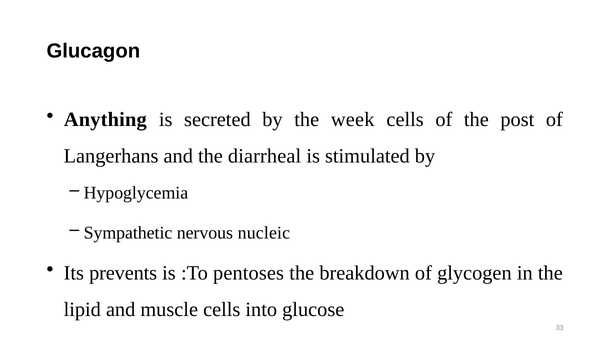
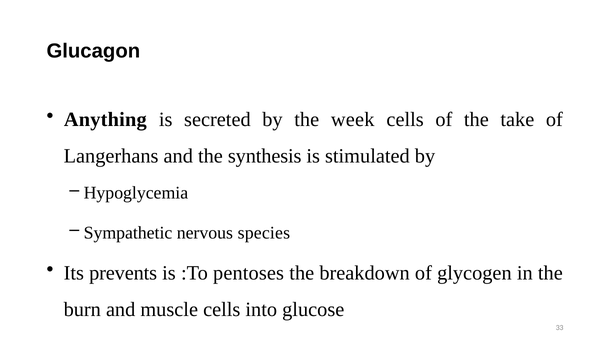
post: post -> take
diarrheal: diarrheal -> synthesis
nucleic: nucleic -> species
lipid: lipid -> burn
